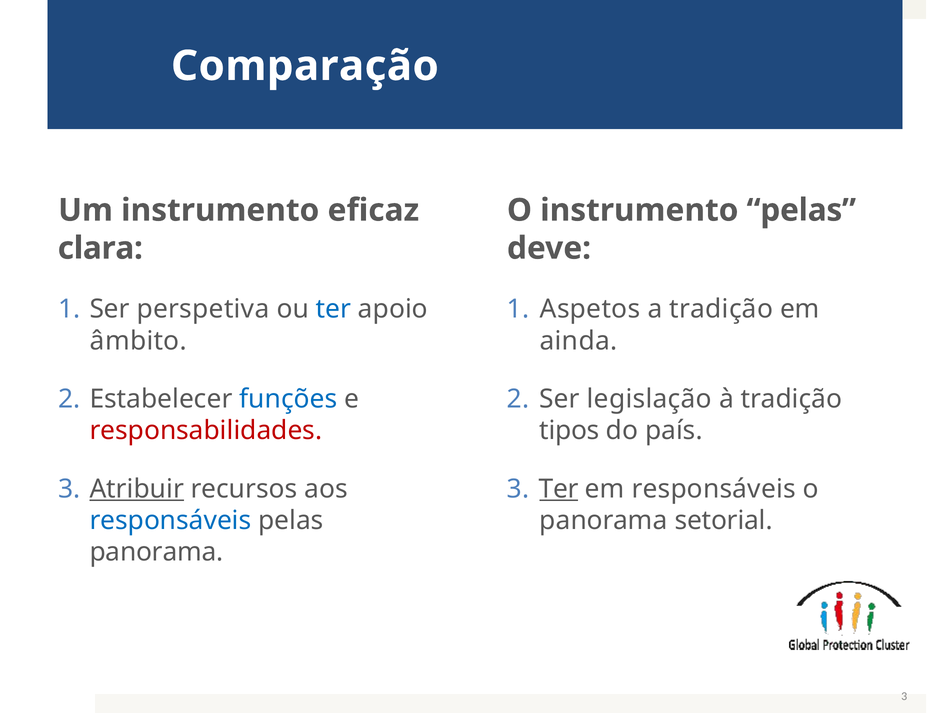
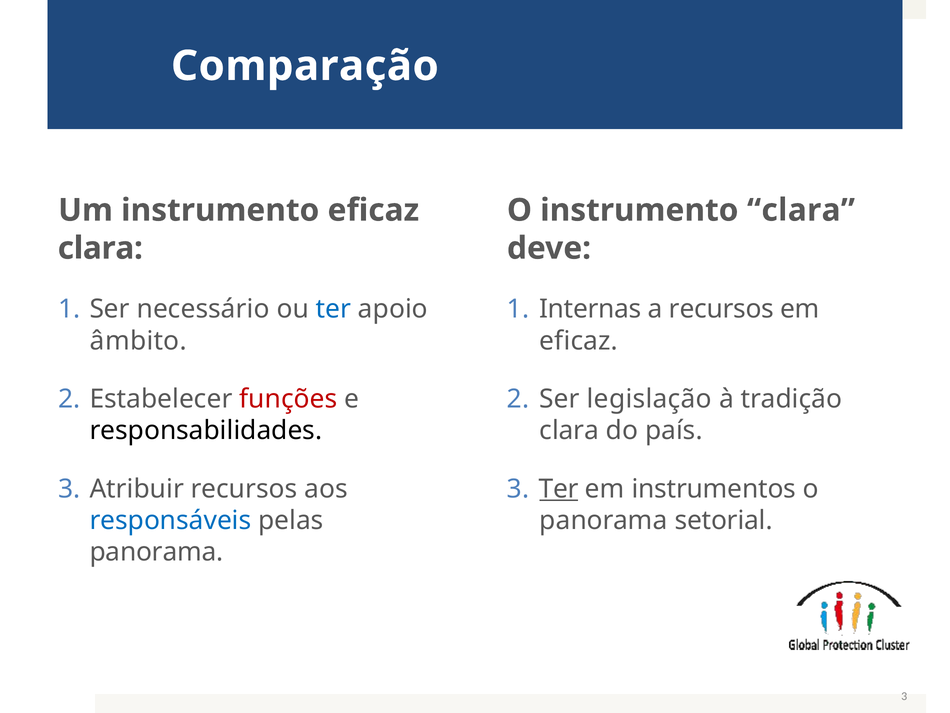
instrumento pelas: pelas -> clara
perspetiva: perspetiva -> necessário
Aspetos: Aspetos -> Internas
a tradição: tradição -> recursos
ainda at (579, 341): ainda -> eficaz
funções colour: blue -> red
responsabilidades colour: red -> black
tipos at (569, 430): tipos -> clara
Atribuir underline: present -> none
em responsáveis: responsáveis -> instrumentos
